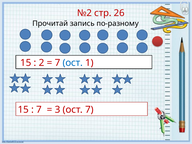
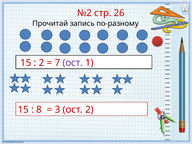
ост at (73, 63) colour: blue -> purple
7 at (39, 110): 7 -> 8
ост 7: 7 -> 2
